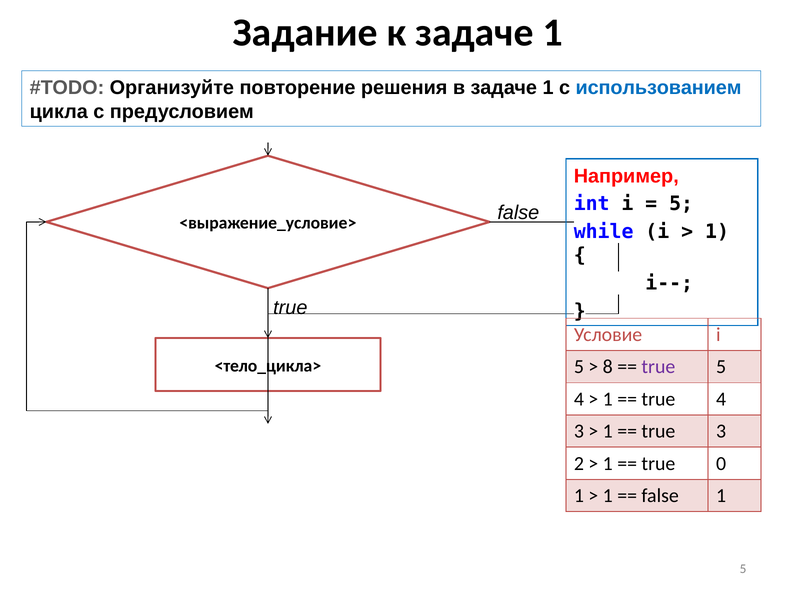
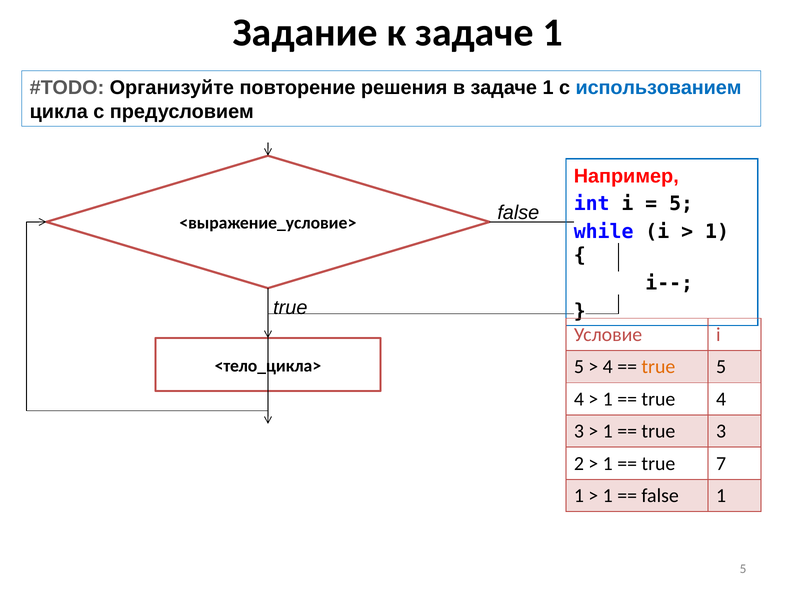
8 at (608, 367): 8 -> 4
true at (658, 367) colour: purple -> orange
0: 0 -> 7
